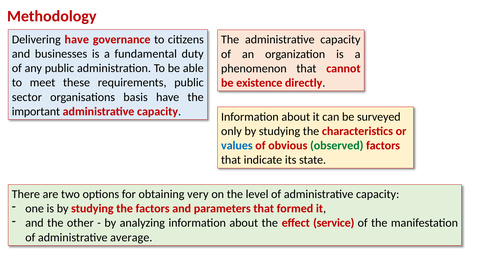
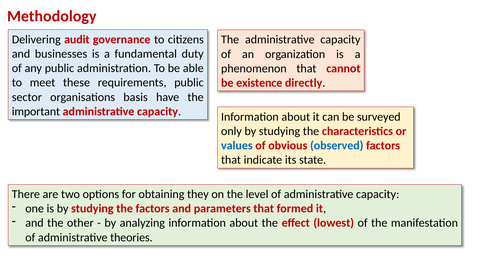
Delivering have: have -> audit
observed colour: green -> blue
very: very -> they
service: service -> lowest
average: average -> theories
